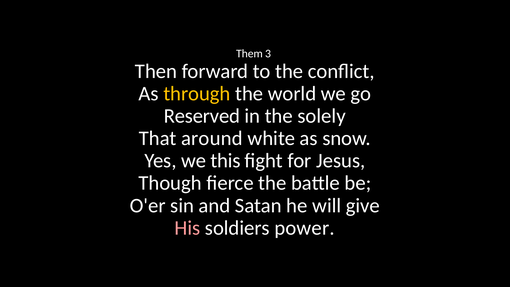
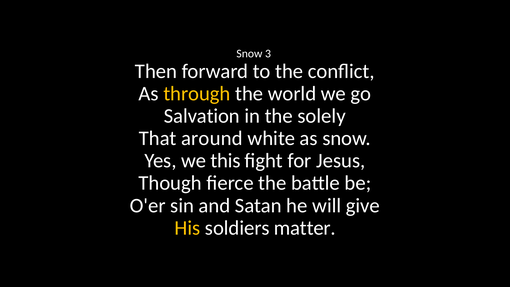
Them at (249, 54): Them -> Snow
Reserved: Reserved -> Salvation
His colour: pink -> yellow
power: power -> matter
